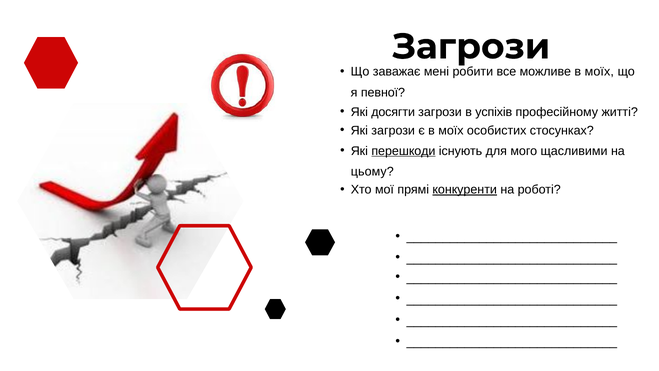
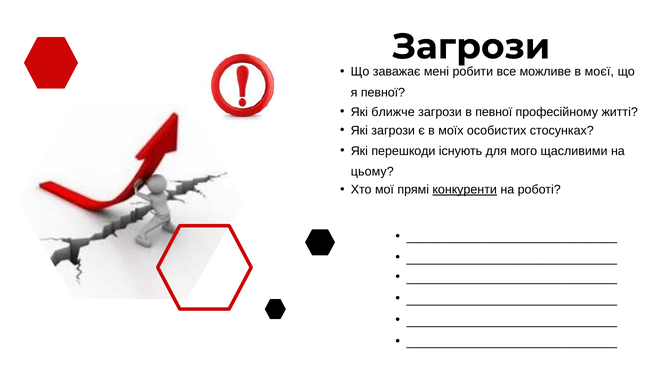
моїх at (599, 72): моїх -> моєї
досягти: досягти -> ближче
в успіхів: успіхів -> певної
перешкоди underline: present -> none
